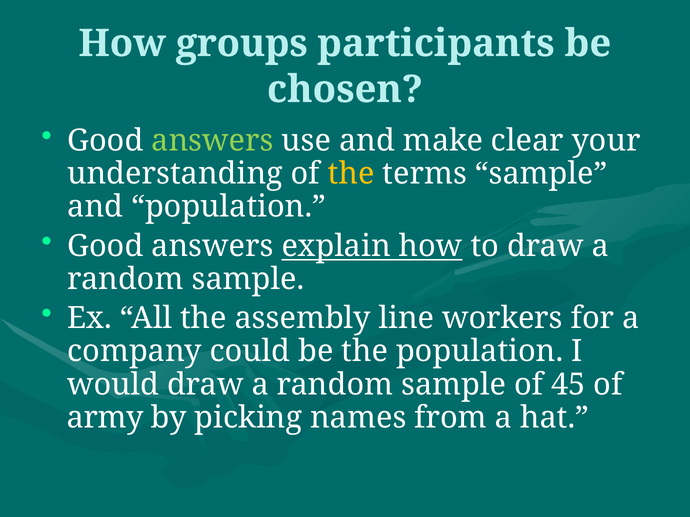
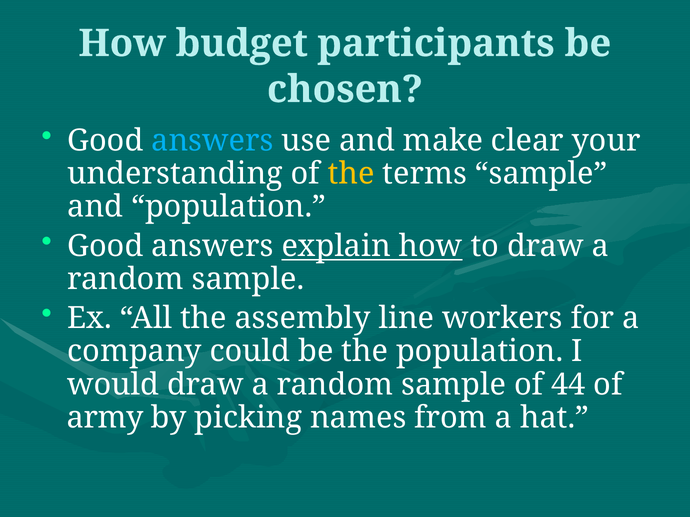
groups: groups -> budget
answers at (212, 141) colour: light green -> light blue
45: 45 -> 44
